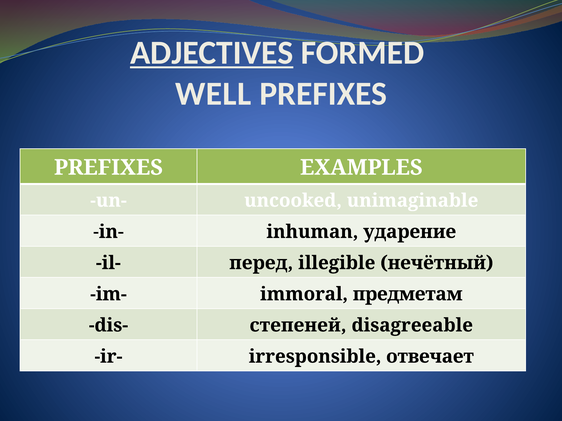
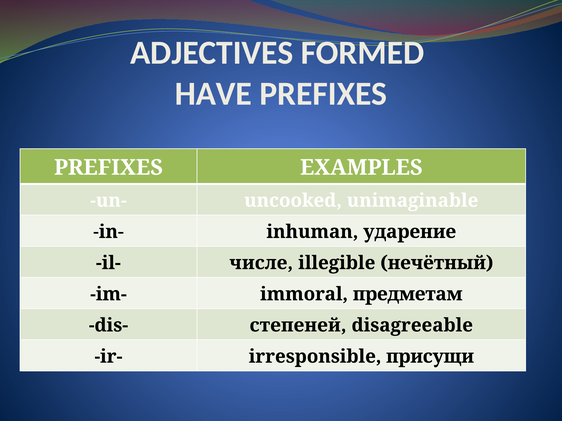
ADJECTIVES underline: present -> none
WELL: WELL -> HAVE
перед: перед -> числе
отвечает: отвечает -> присущи
